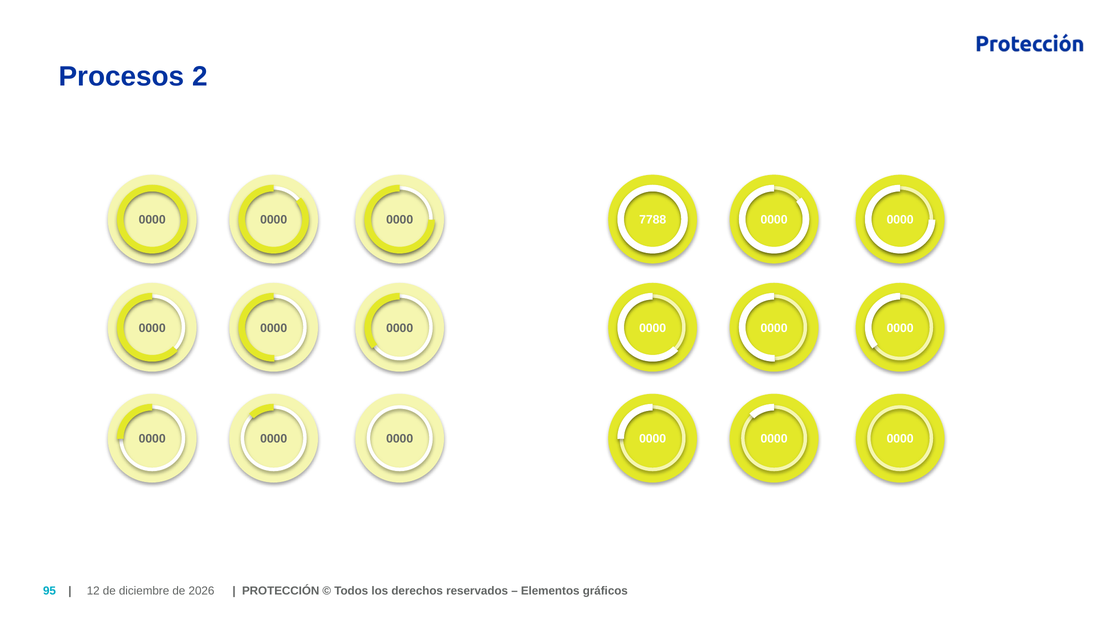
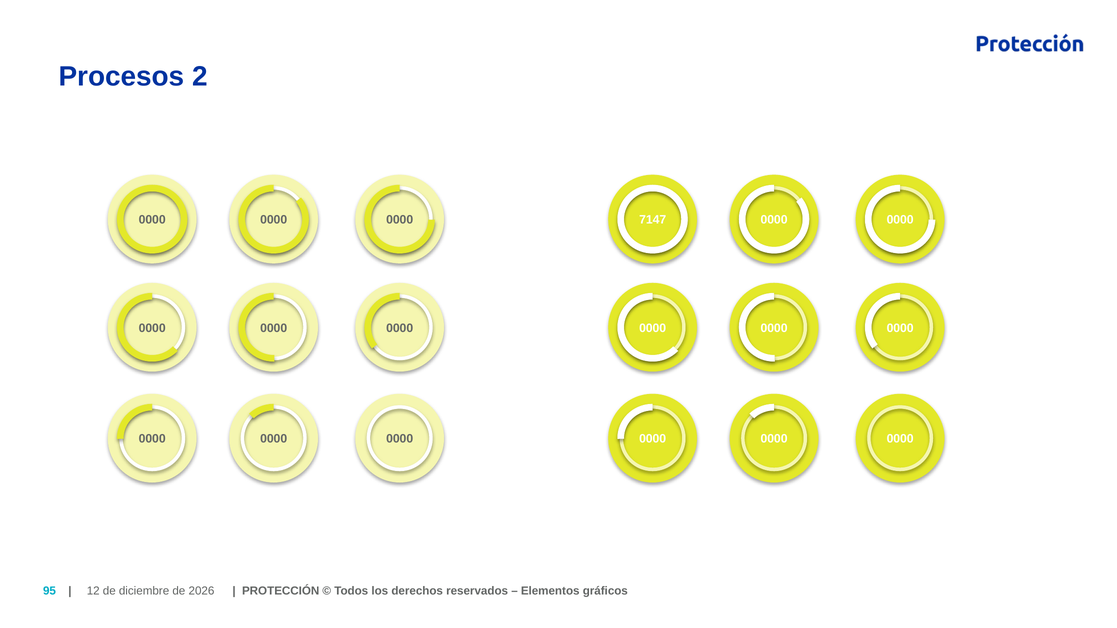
7788: 7788 -> 7147
